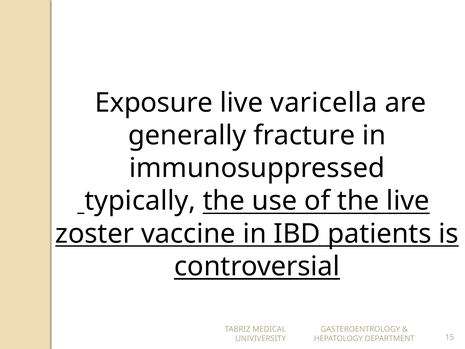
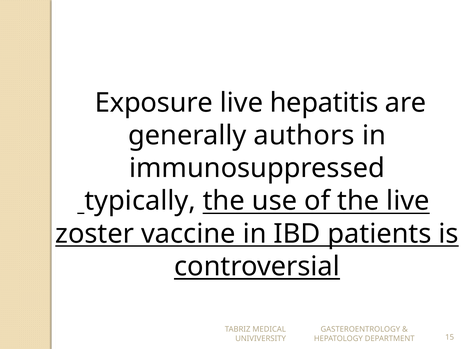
varicella: varicella -> hepatitis
fracture: fracture -> authors
